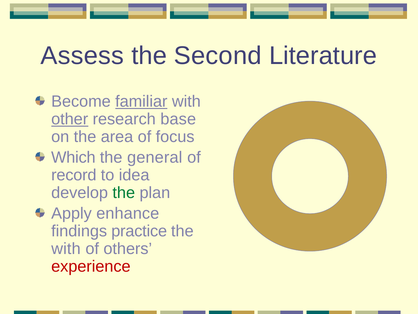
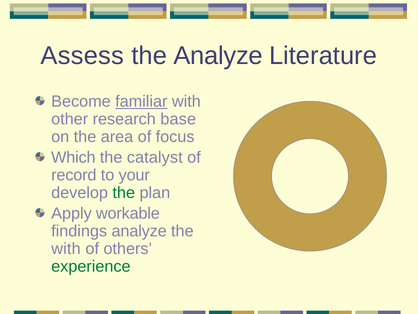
the Second: Second -> Analyze
other underline: present -> none
general: general -> catalyst
idea: idea -> your
enhance: enhance -> workable
findings practice: practice -> analyze
experience colour: red -> green
